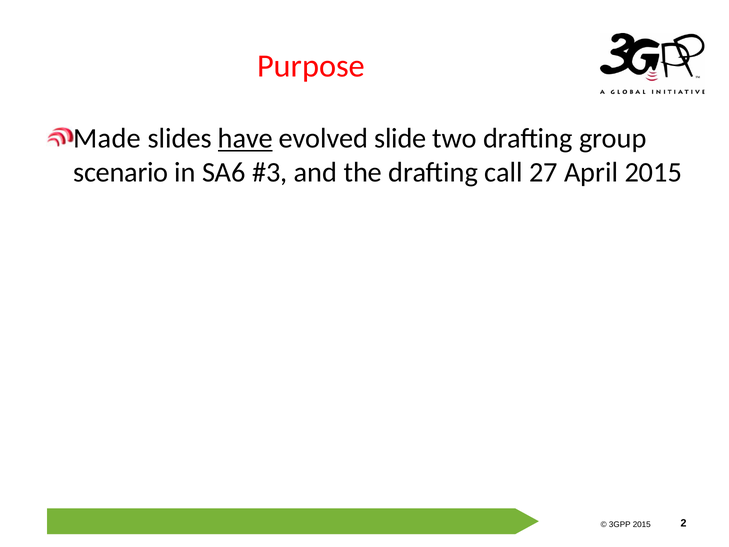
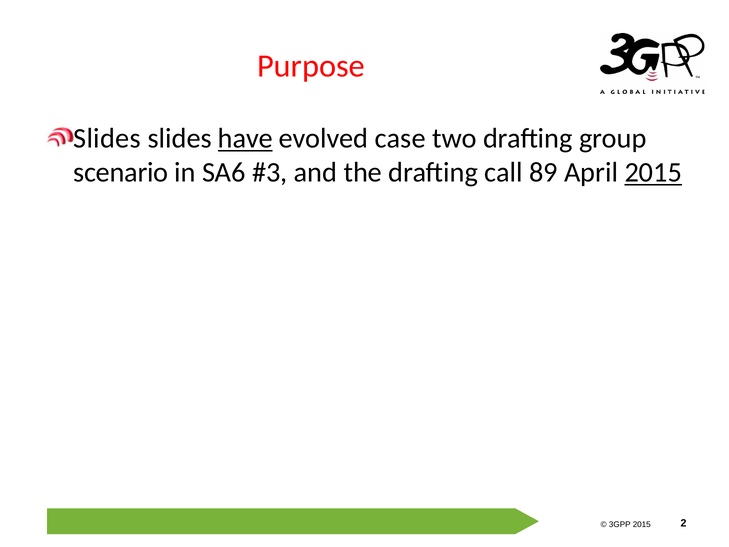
Made at (107, 139): Made -> Slides
slide: slide -> case
27: 27 -> 89
2015 at (653, 172) underline: none -> present
